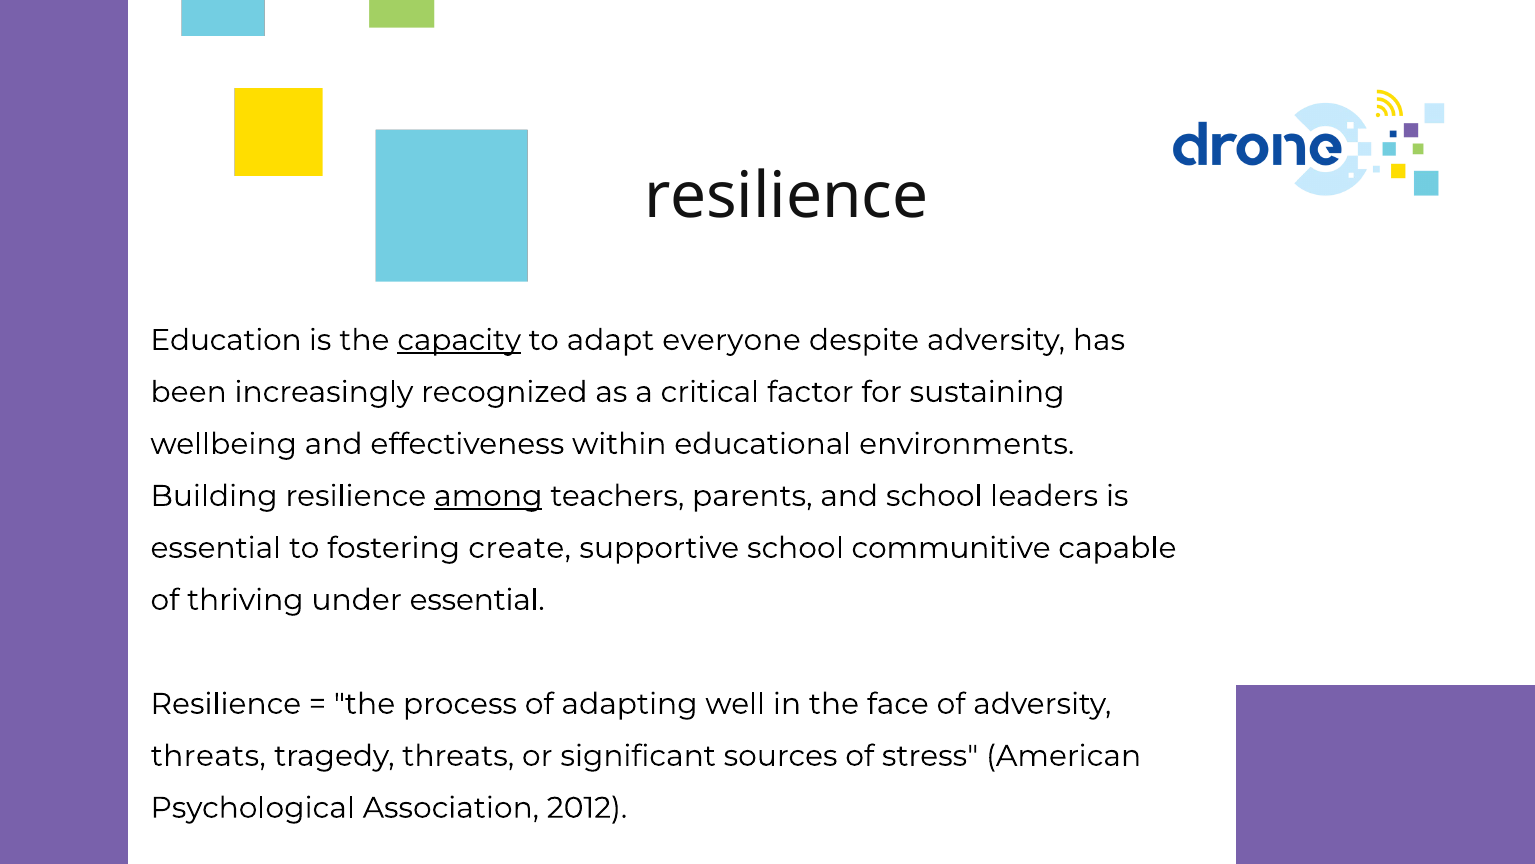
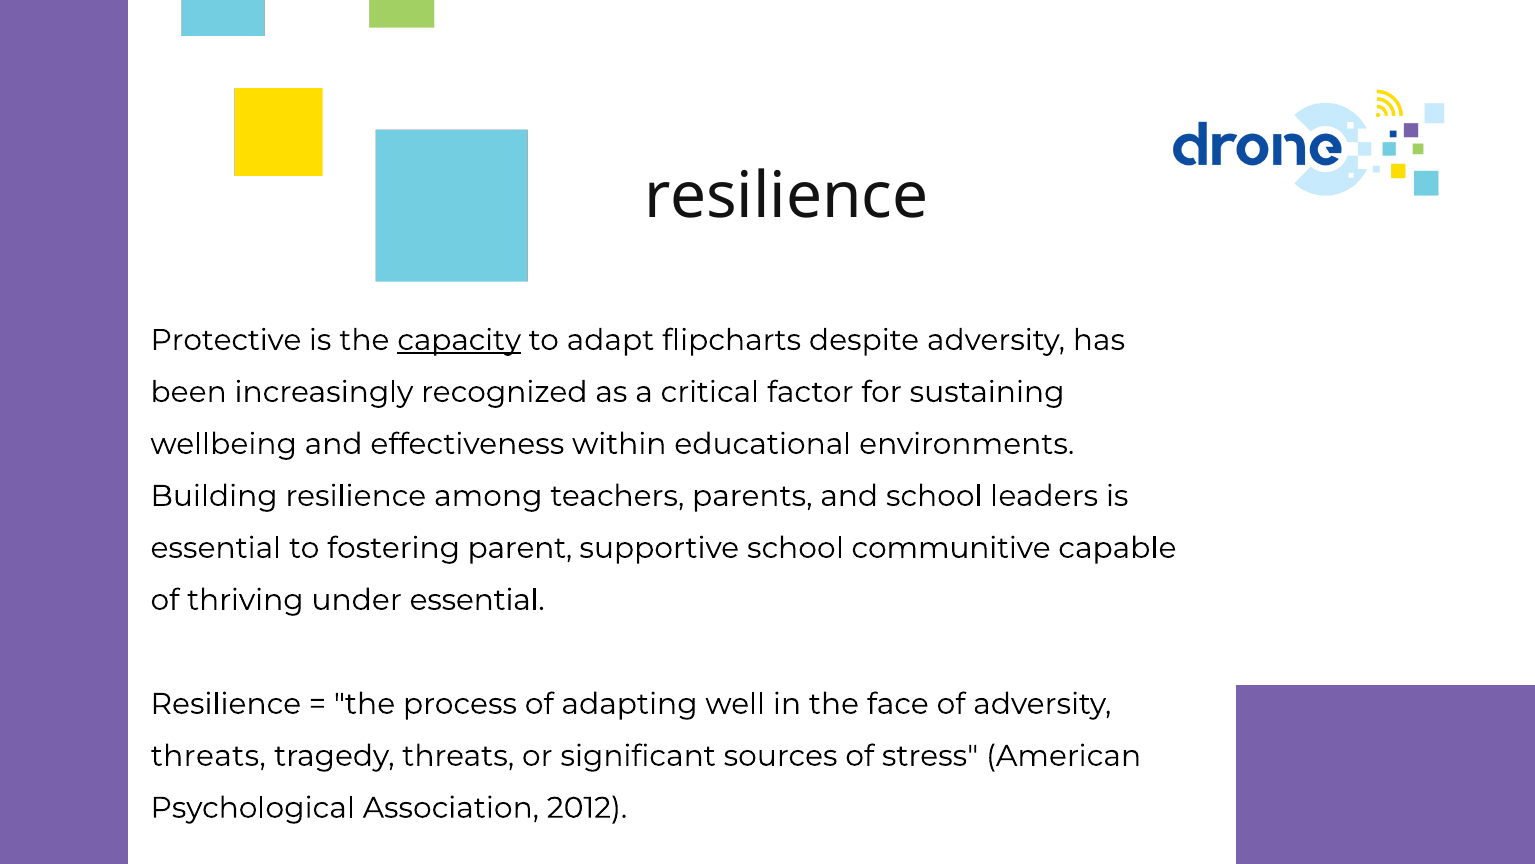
Education: Education -> Protective
everyone: everyone -> flipcharts
among underline: present -> none
create: create -> parent
